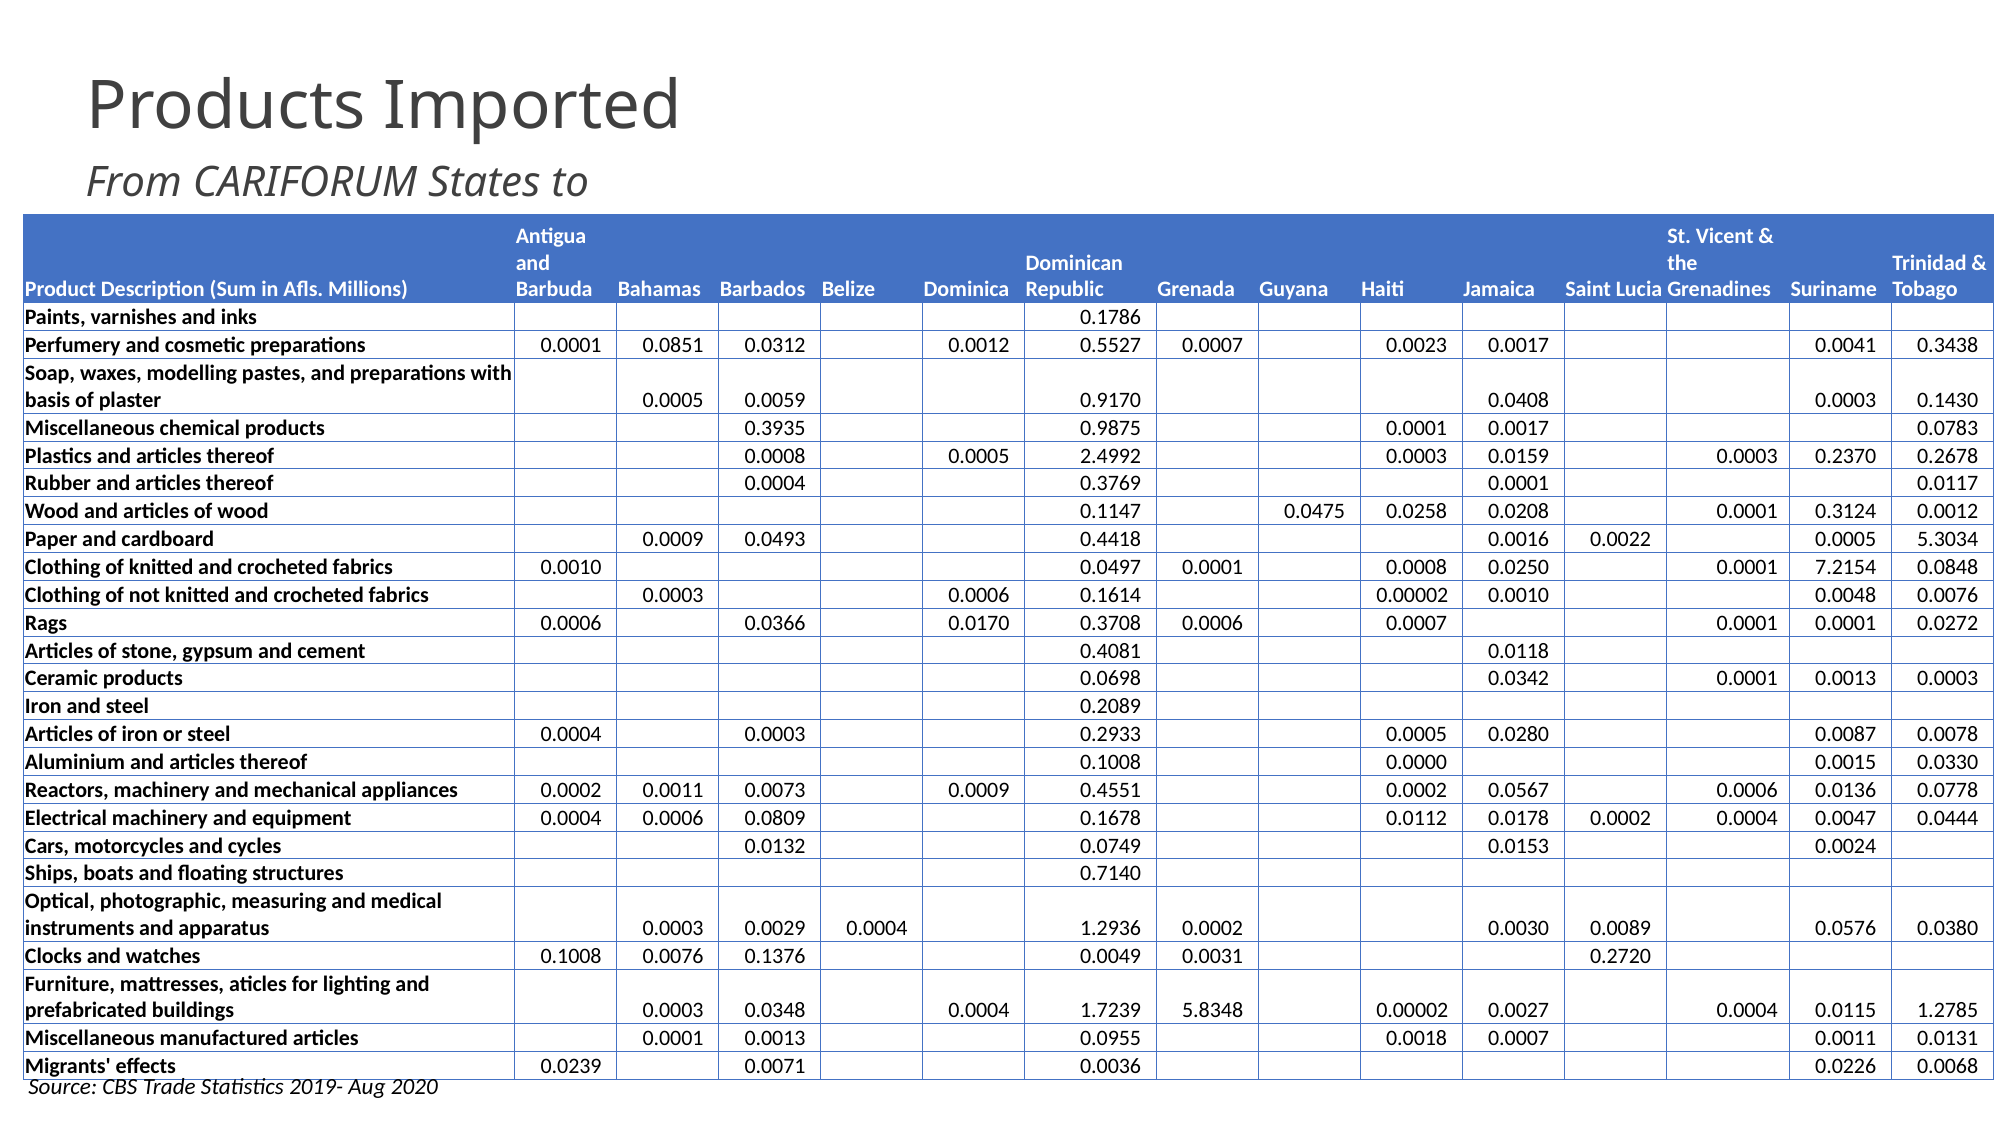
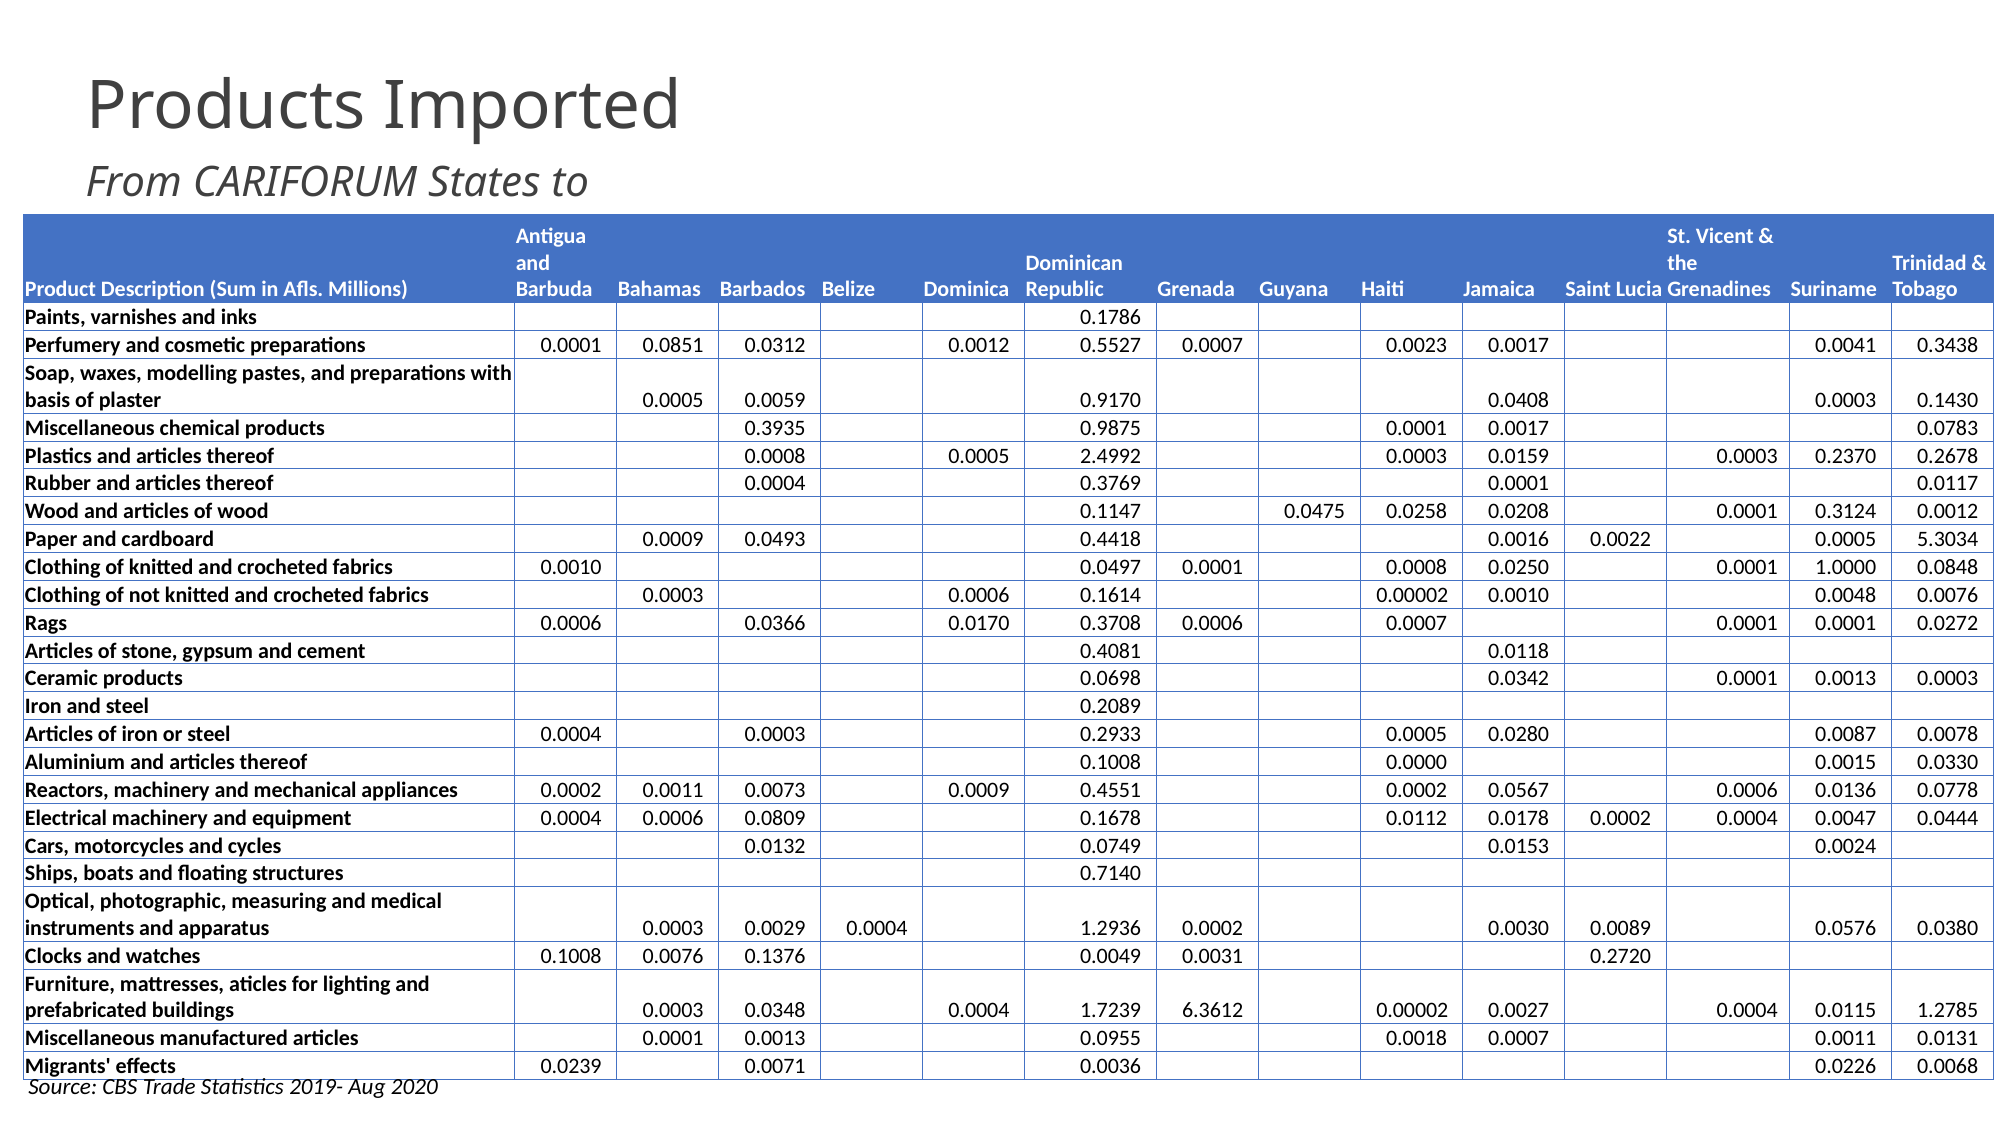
7.2154: 7.2154 -> 1.0000
5.8348: 5.8348 -> 6.3612
